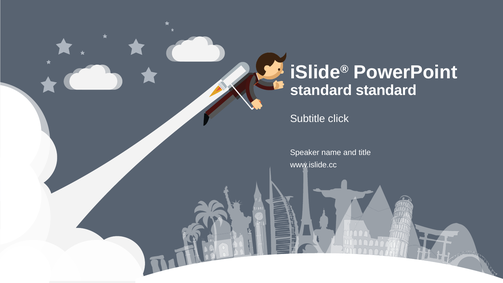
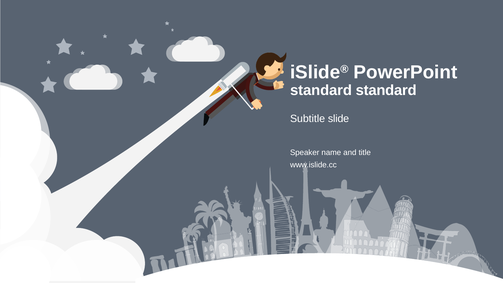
click: click -> slide
